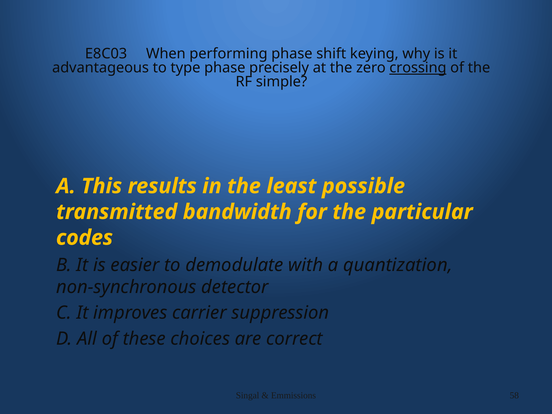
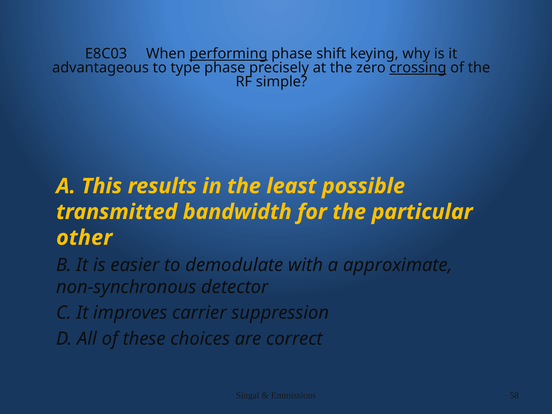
performing underline: none -> present
codes: codes -> other
quantization: quantization -> approximate
